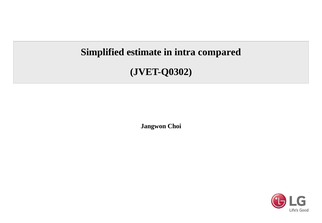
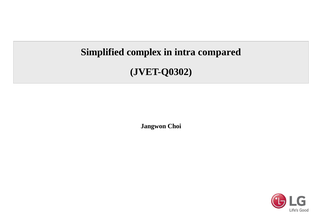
estimate: estimate -> complex
